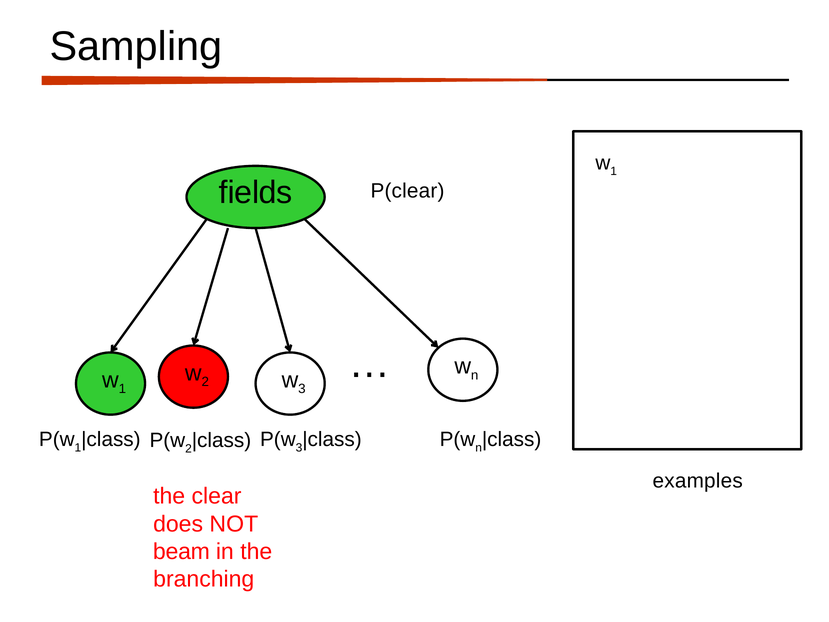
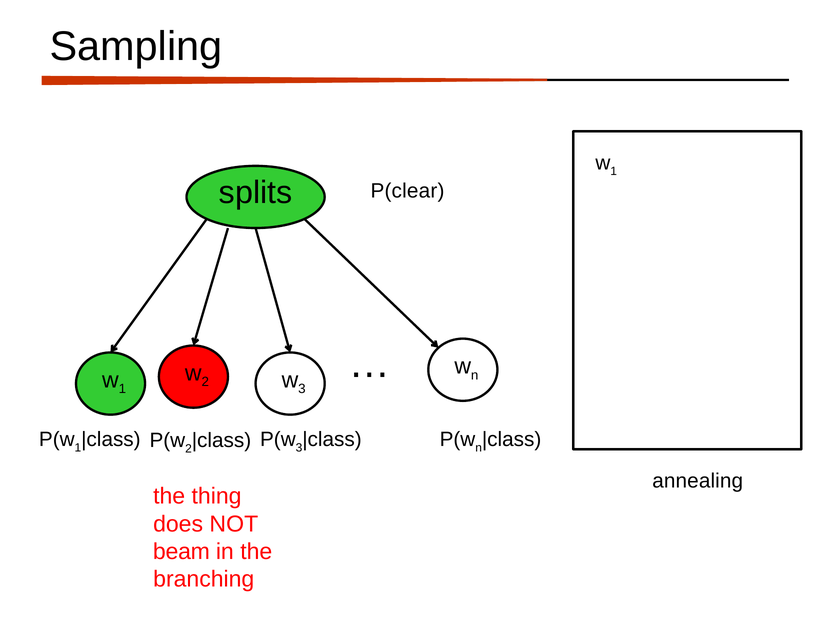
fields: fields -> splits
examples: examples -> annealing
clear: clear -> thing
